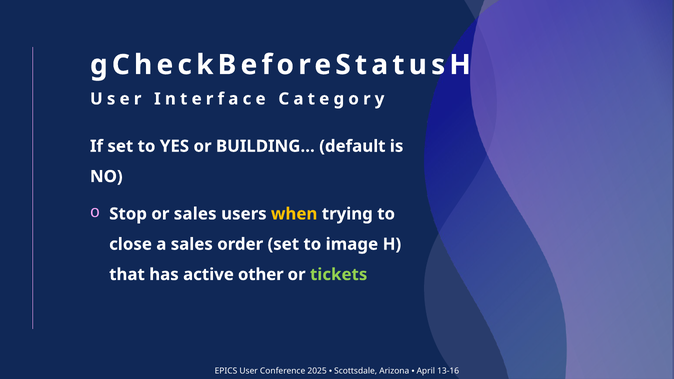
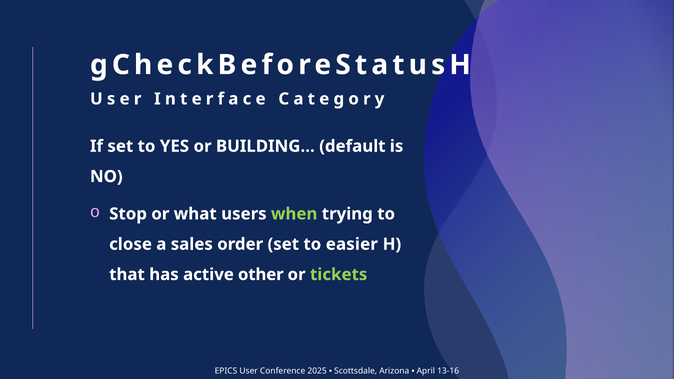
or sales: sales -> what
when colour: yellow -> light green
image: image -> easier
